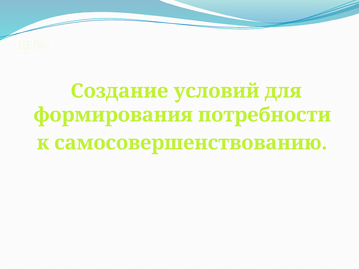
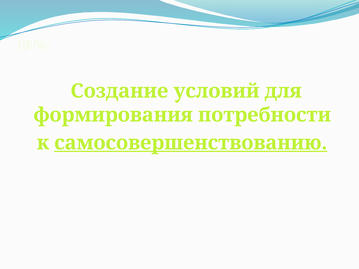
самосовершенствованию underline: none -> present
